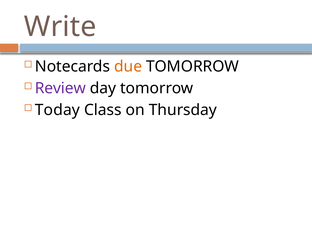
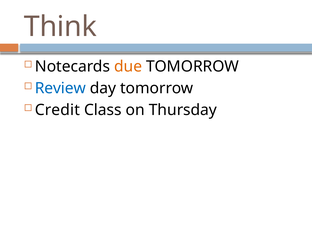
Write: Write -> Think
Review colour: purple -> blue
Today: Today -> Credit
